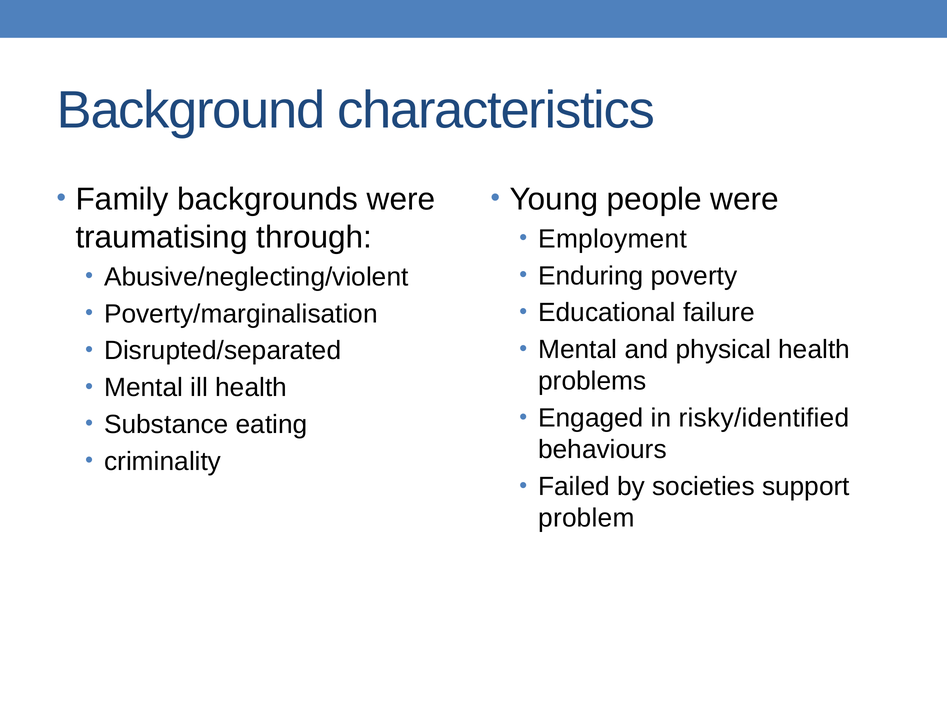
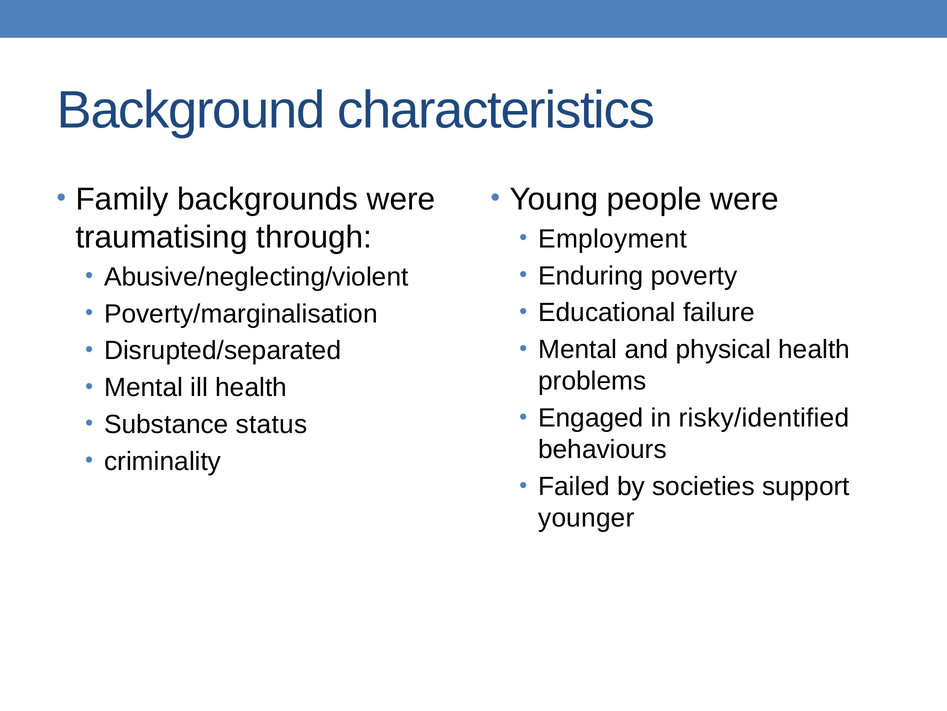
eating: eating -> status
problem: problem -> younger
